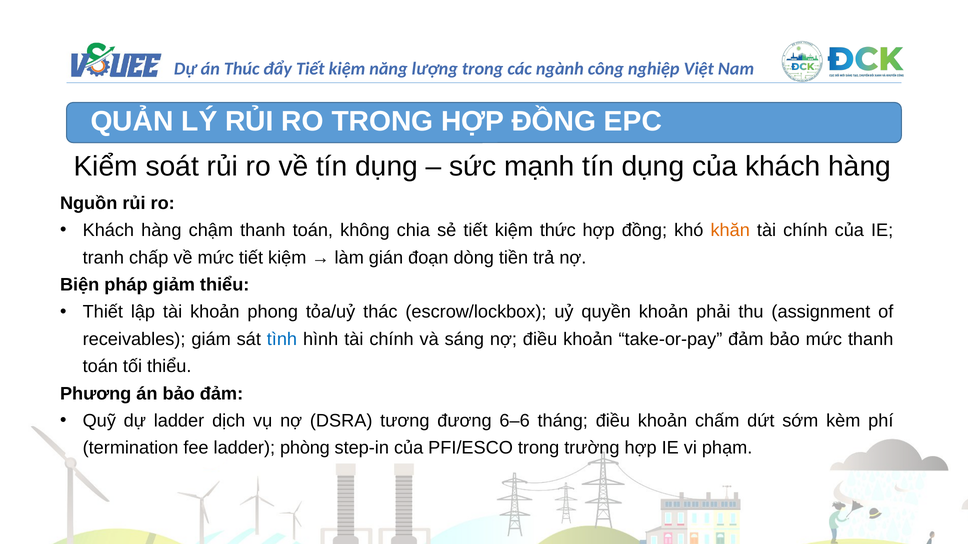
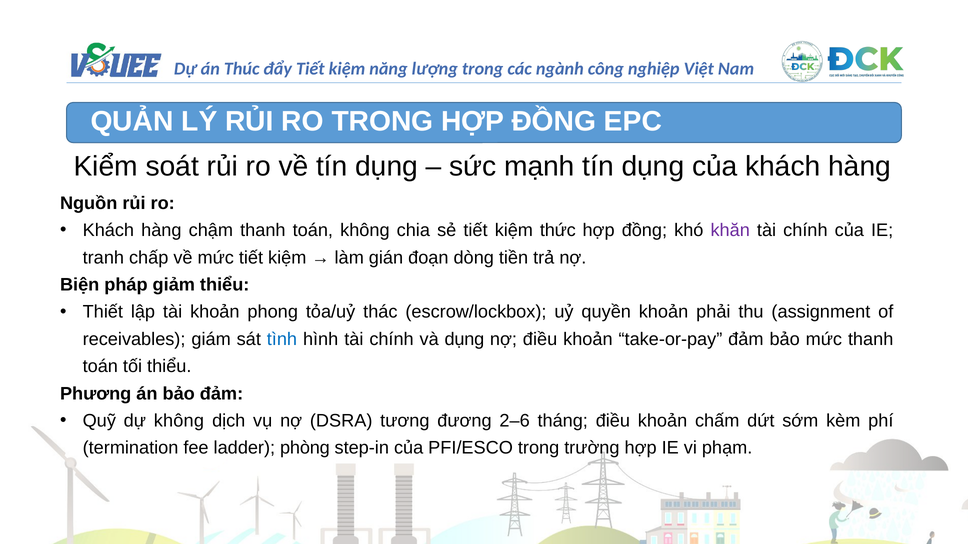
khăn colour: orange -> purple
và sáng: sáng -> dụng
dự ladder: ladder -> không
6–6: 6–6 -> 2–6
